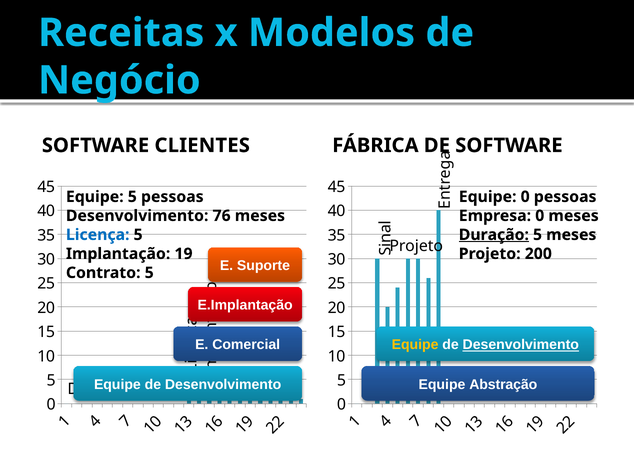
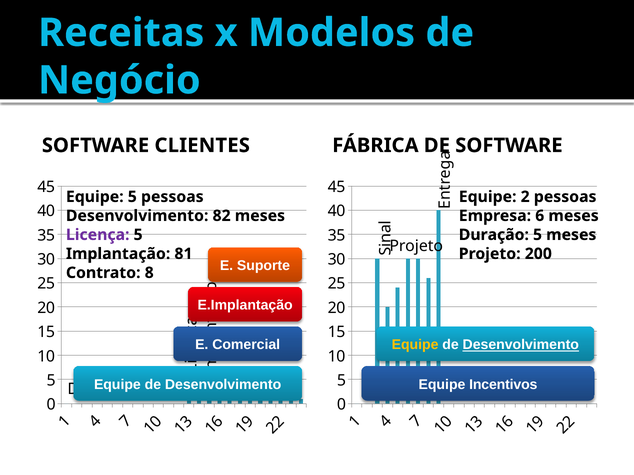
Equipe 0: 0 -> 2
76: 76 -> 82
Empresa 0: 0 -> 6
Licença colour: blue -> purple
Duração underline: present -> none
19: 19 -> 81
Contrato 5: 5 -> 8
Abstração: Abstração -> Incentivos
